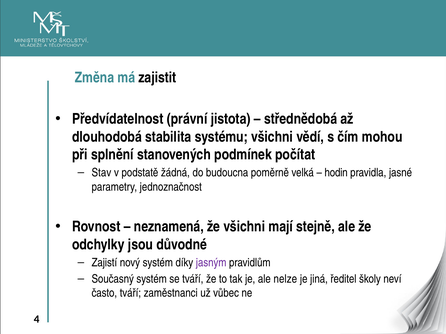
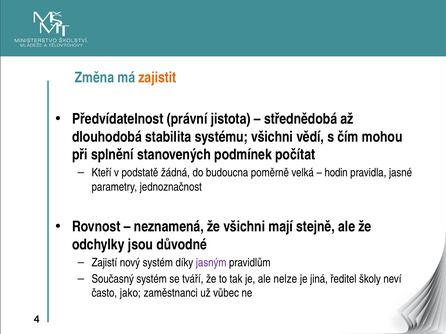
zajistit colour: black -> orange
Stav: Stav -> Kteří
často tváří: tváří -> jako
